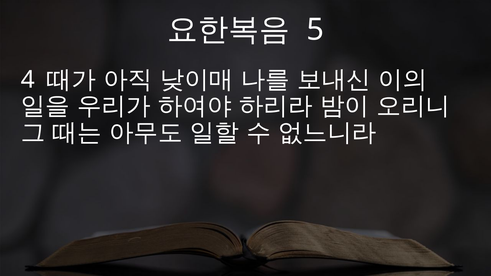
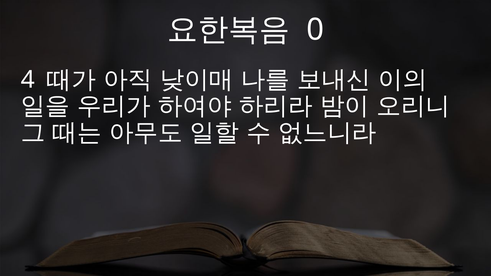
5: 5 -> 0
